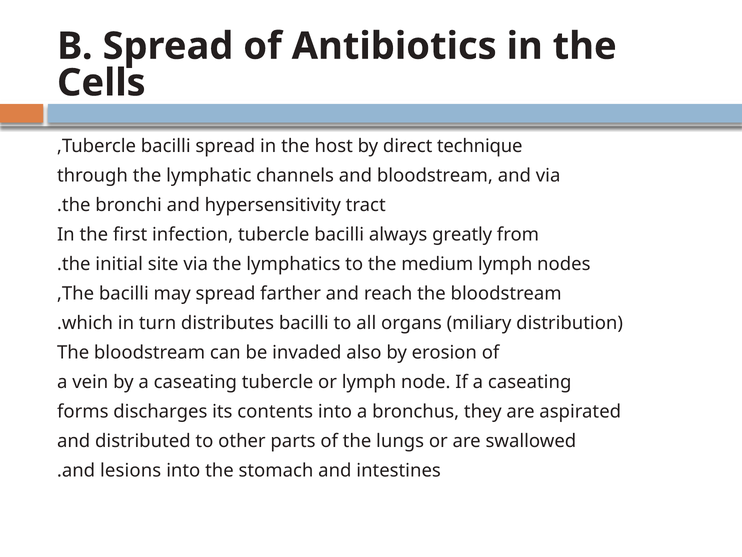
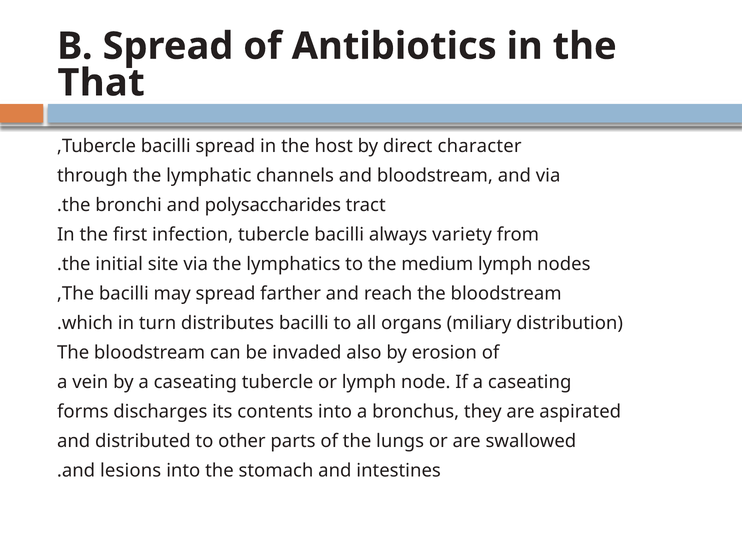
Cells: Cells -> That
technique: technique -> character
hypersensitivity: hypersensitivity -> polysaccharides
greatly: greatly -> variety
